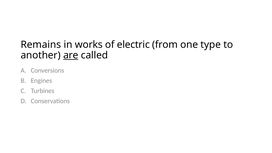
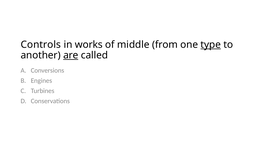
Remains: Remains -> Controls
electric: electric -> middle
type underline: none -> present
